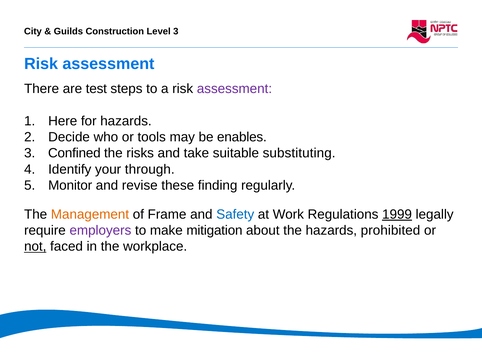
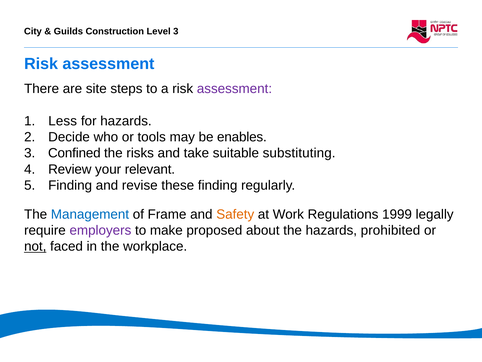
test: test -> site
Here: Here -> Less
Identify: Identify -> Review
through: through -> relevant
Monitor at (70, 185): Monitor -> Finding
Management colour: orange -> blue
Safety colour: blue -> orange
1999 underline: present -> none
mitigation: mitigation -> proposed
